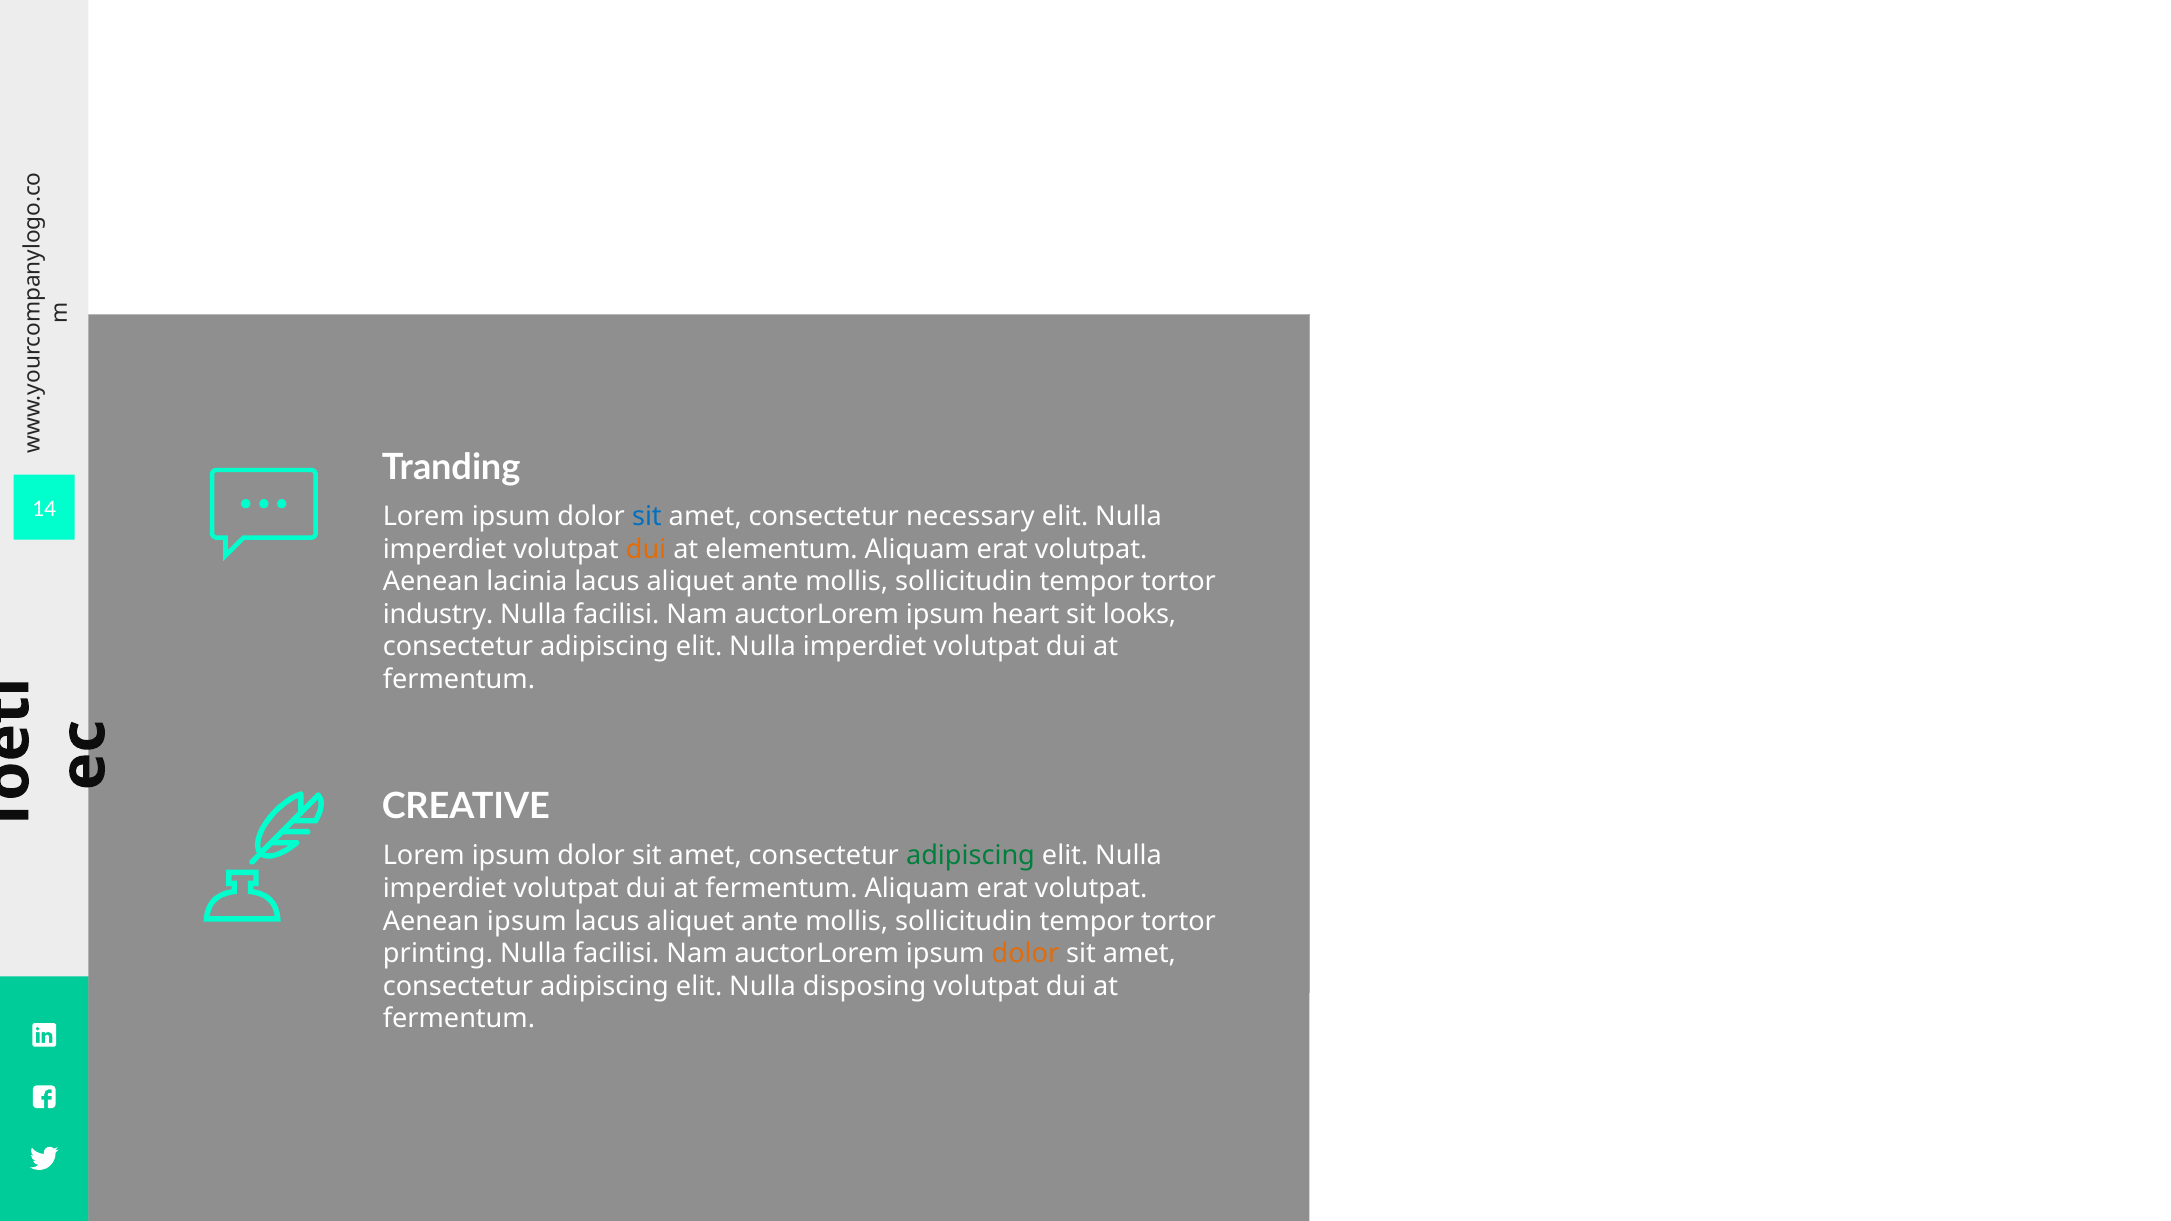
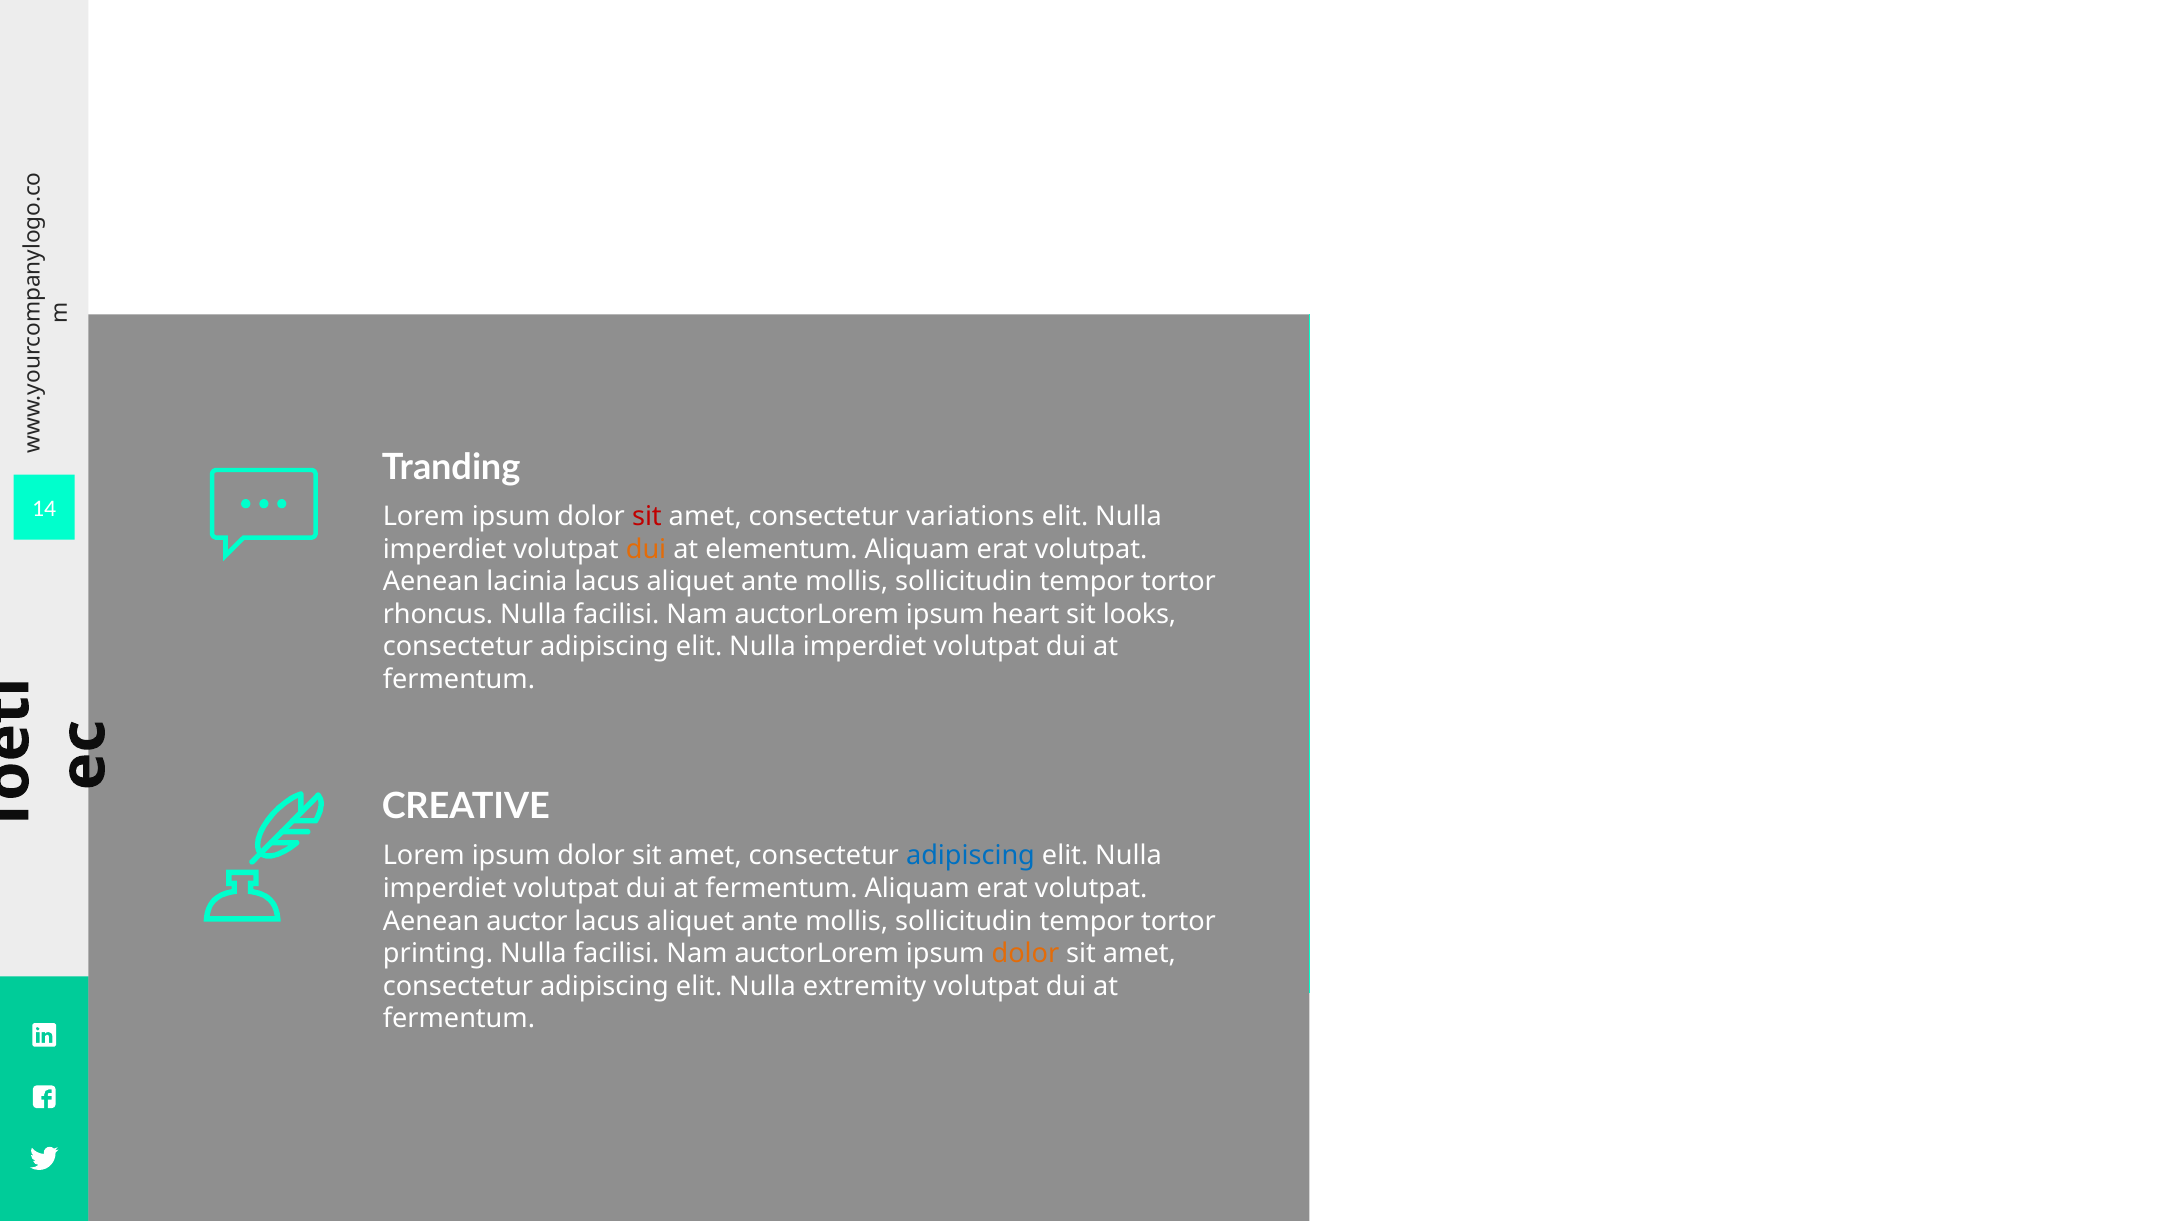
sit at (647, 517) colour: blue -> red
necessary: necessary -> variations
industry: industry -> rhoncus
adipiscing at (971, 856) colour: green -> blue
Aenean ipsum: ipsum -> auctor
disposing: disposing -> extremity
